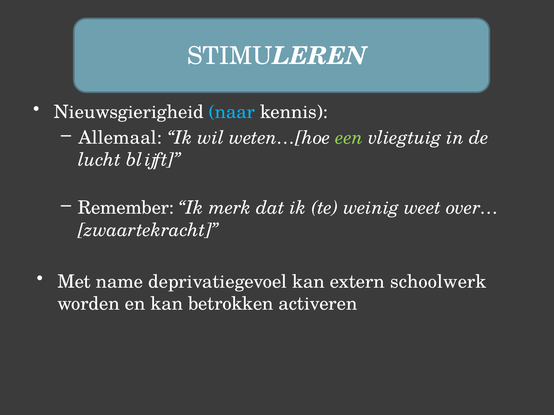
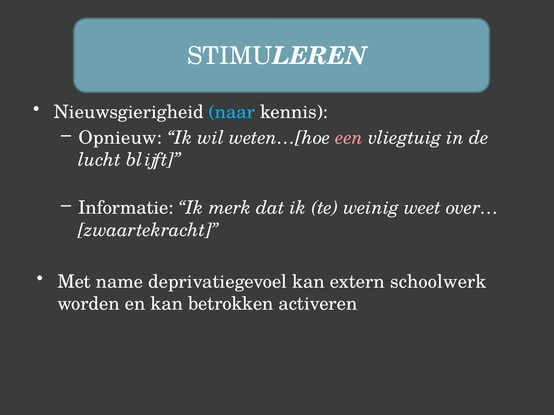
Allemaal: Allemaal -> Opnieuw
een colour: light green -> pink
Remember: Remember -> Informatie
